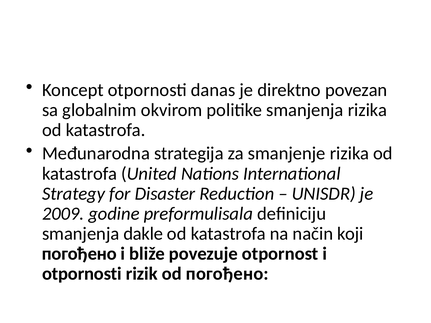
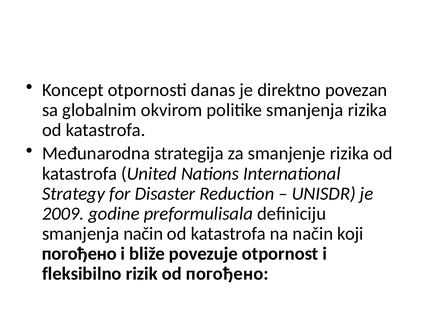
smanjenja dakle: dakle -> način
otpornosti at (82, 274): otpornosti -> fleksibilno
